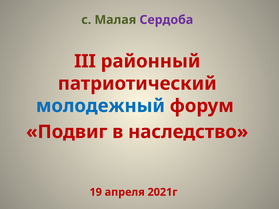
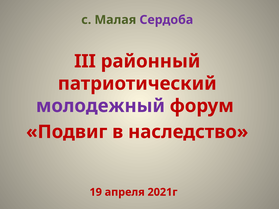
молодежный colour: blue -> purple
